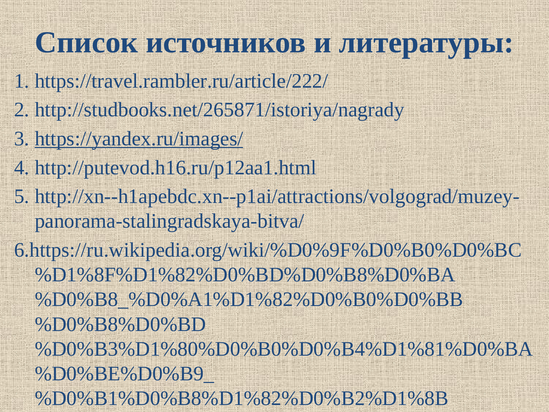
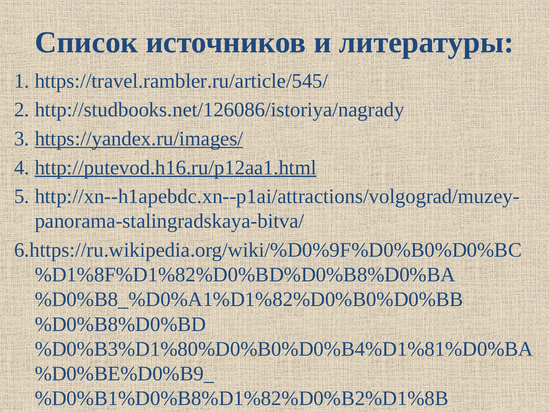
https://travel.rambler.ru/article/222/: https://travel.rambler.ru/article/222/ -> https://travel.rambler.ru/article/545/
http://studbooks.net/265871/istoriya/nagrady: http://studbooks.net/265871/istoriya/nagrady -> http://studbooks.net/126086/istoriya/nagrady
http://putevod.h16.ru/p12aa1.html underline: none -> present
